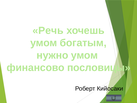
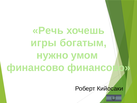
умом at (44, 43): умом -> игры
финансово пословицы: пословицы -> финансово
